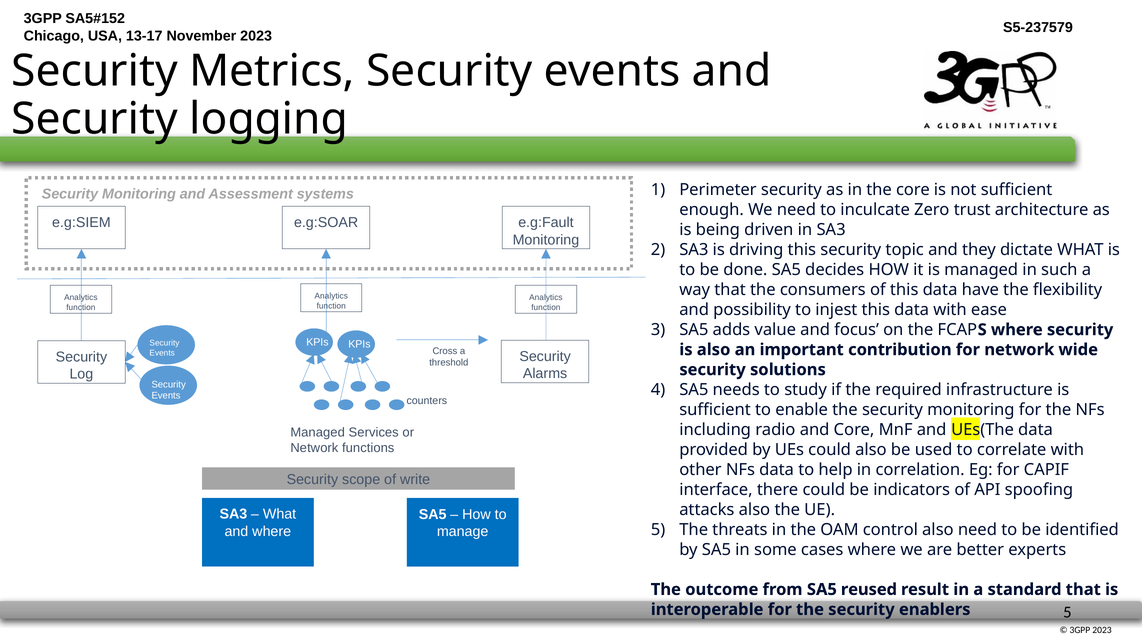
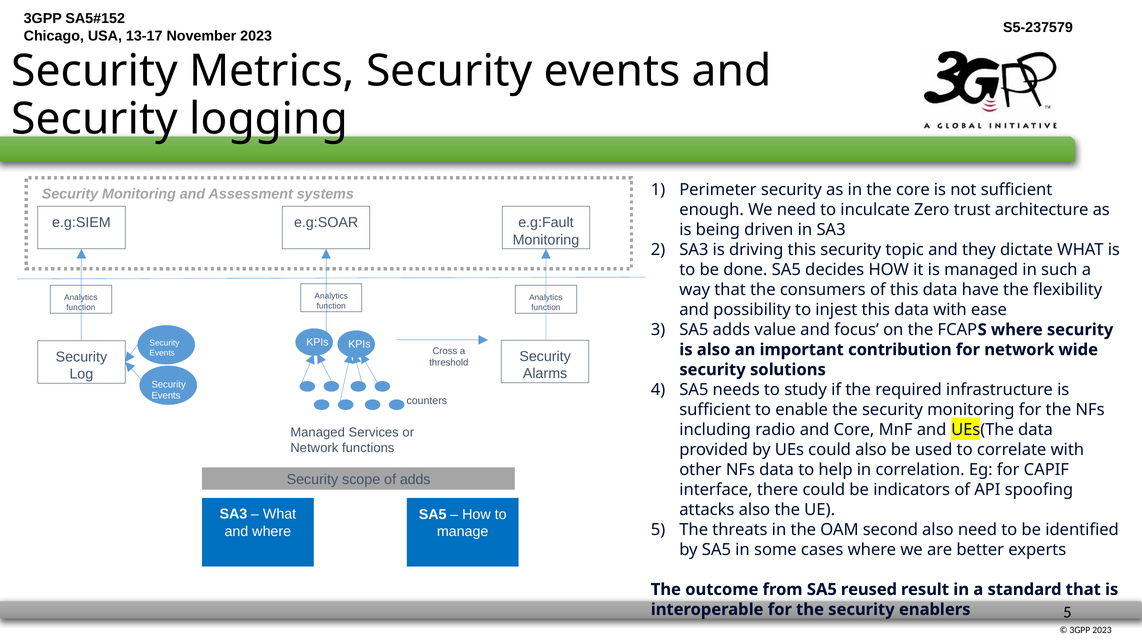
of write: write -> adds
control: control -> second
